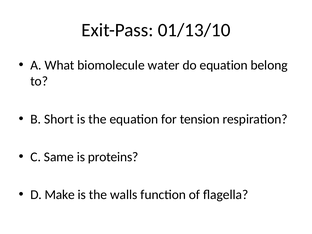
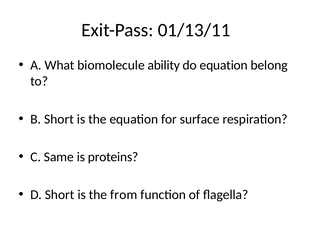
01/13/10: 01/13/10 -> 01/13/11
water: water -> ability
tension: tension -> surface
D Make: Make -> Short
walls: walls -> from
